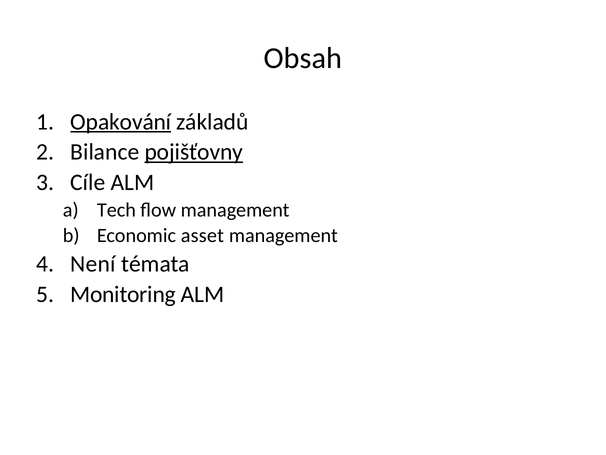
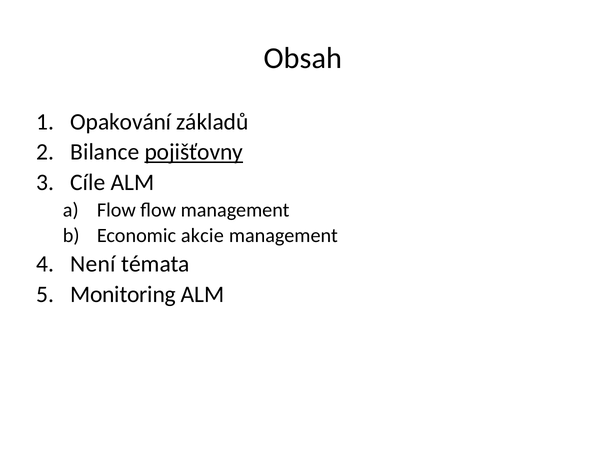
Opakování underline: present -> none
Tech at (116, 210): Tech -> Flow
asset: asset -> akcie
